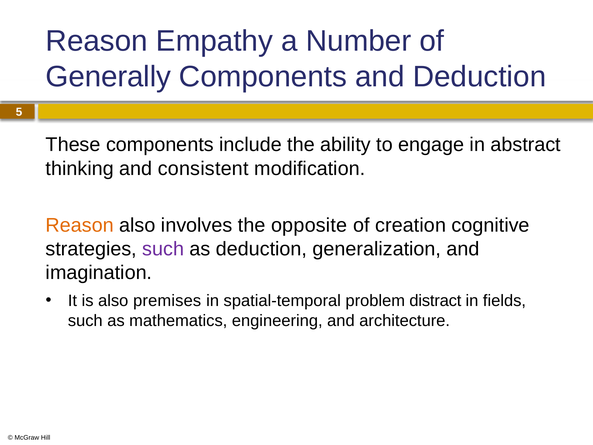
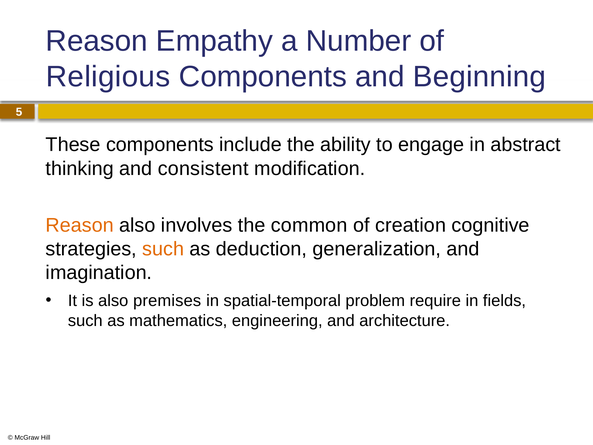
Generally: Generally -> Religious
and Deduction: Deduction -> Beginning
opposite: opposite -> common
such at (163, 249) colour: purple -> orange
distract: distract -> require
